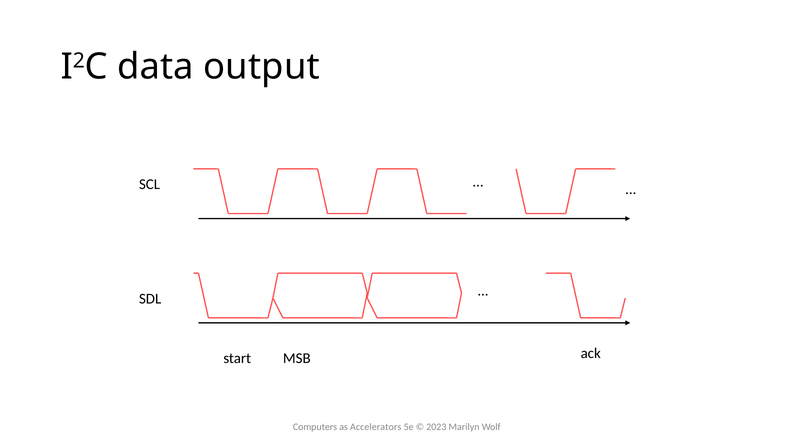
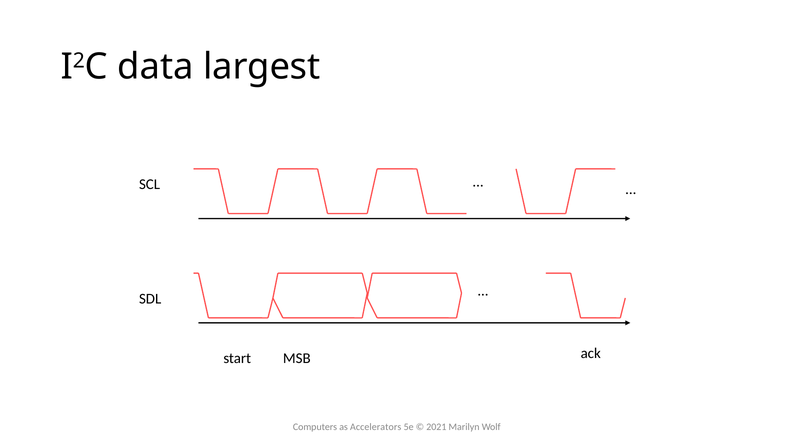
output: output -> largest
2023: 2023 -> 2021
